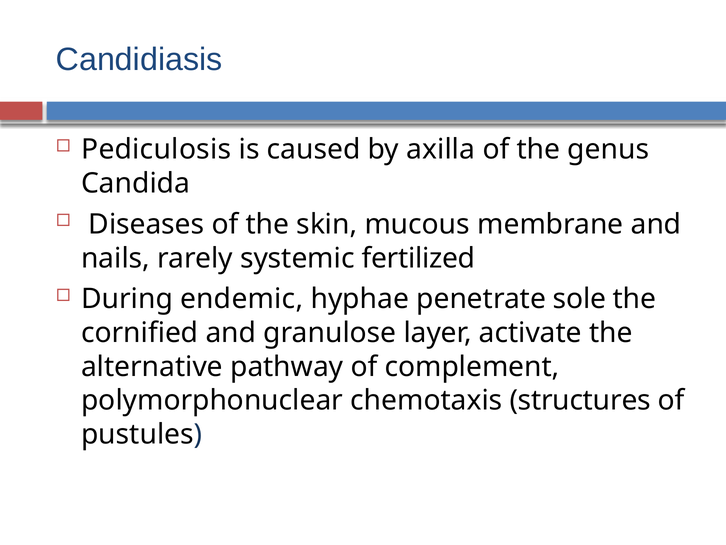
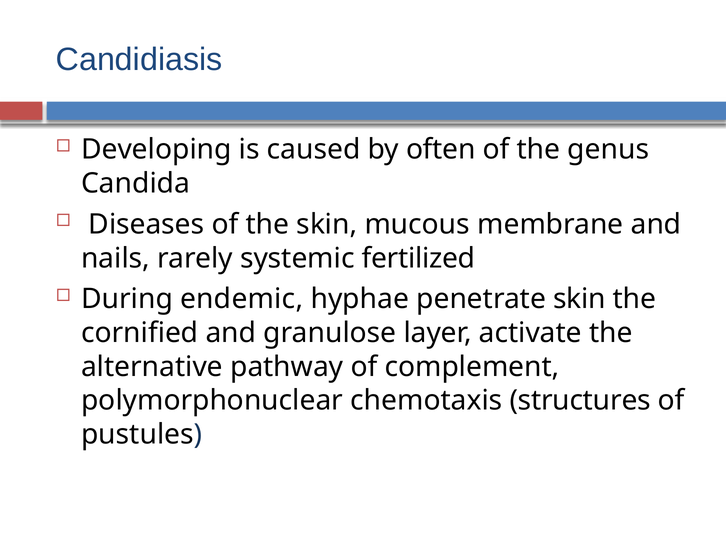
Pediculosis: Pediculosis -> Developing
axilla: axilla -> often
penetrate sole: sole -> skin
